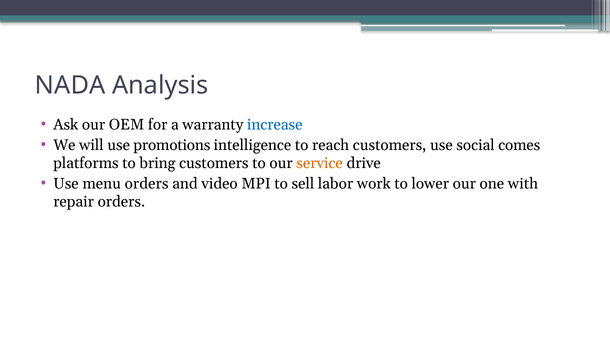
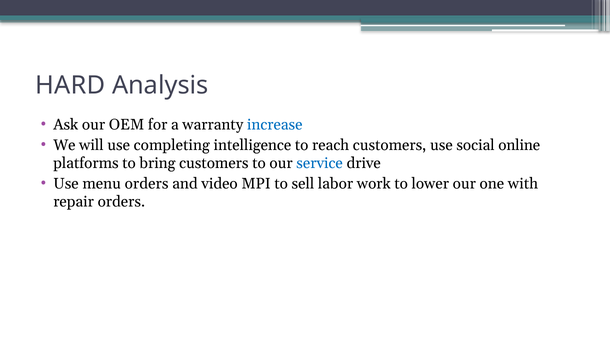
NADA: NADA -> HARD
promotions: promotions -> completing
comes: comes -> online
service colour: orange -> blue
